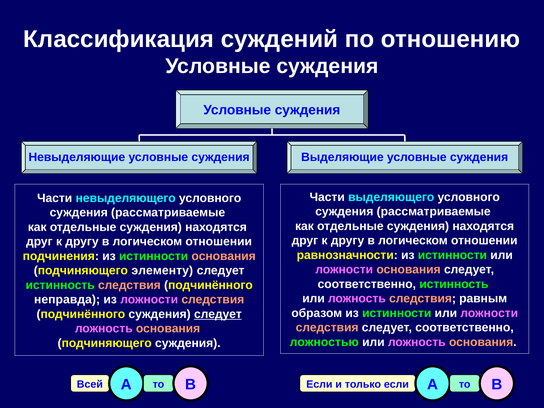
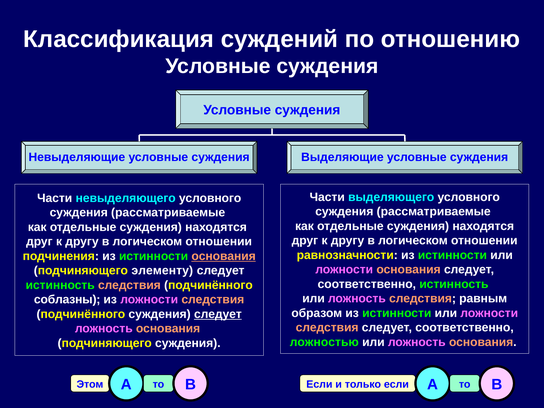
основания at (224, 256) underline: none -> present
неправда: неправда -> соблазны
Всей: Всей -> Этом
